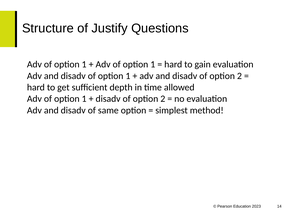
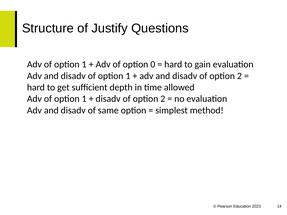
1 at (153, 64): 1 -> 0
